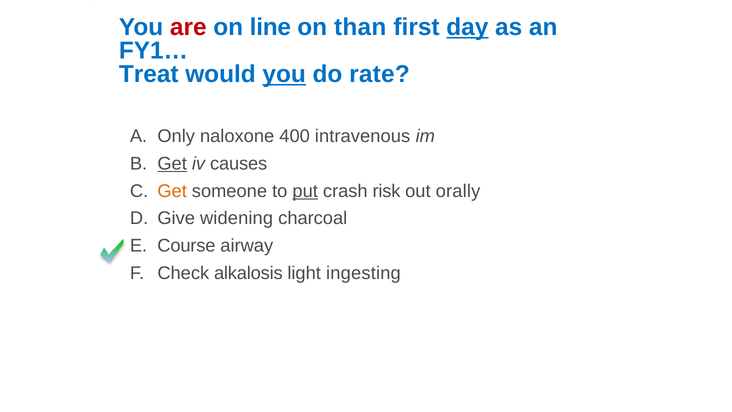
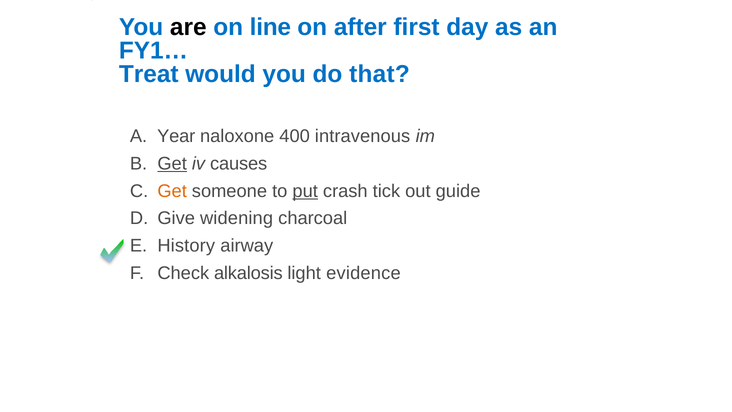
are colour: red -> black
than: than -> after
day underline: present -> none
you at (284, 74) underline: present -> none
rate: rate -> that
Only: Only -> Year
risk: risk -> tick
orally: orally -> guide
Course: Course -> History
ingesting: ingesting -> evidence
